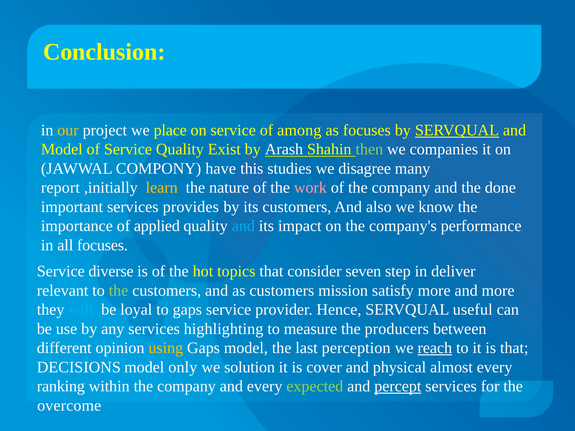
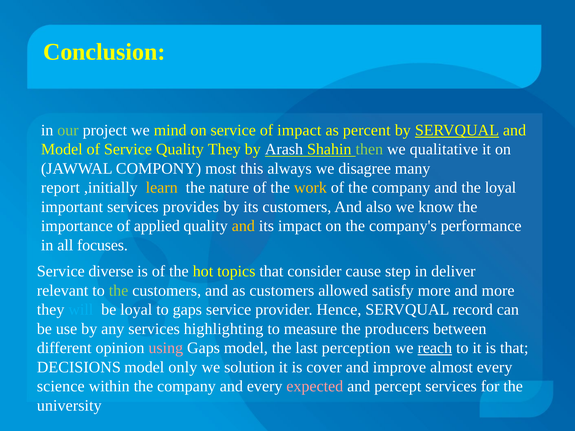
our colour: yellow -> light green
place: place -> mind
of among: among -> impact
as focuses: focuses -> percent
Quality Exist: Exist -> They
companies: companies -> qualitative
have: have -> most
studies: studies -> always
work colour: pink -> yellow
the done: done -> loyal
and at (243, 226) colour: light blue -> yellow
seven: seven -> cause
mission: mission -> allowed
useful: useful -> record
using colour: yellow -> pink
physical: physical -> improve
ranking: ranking -> science
expected colour: light green -> pink
percept underline: present -> none
overcome: overcome -> university
